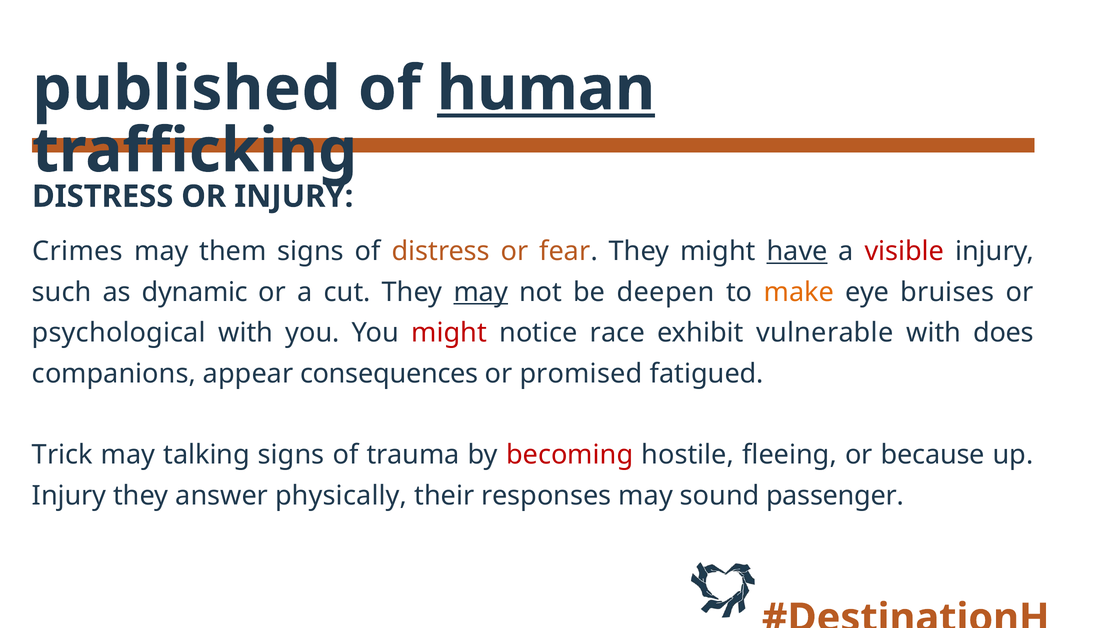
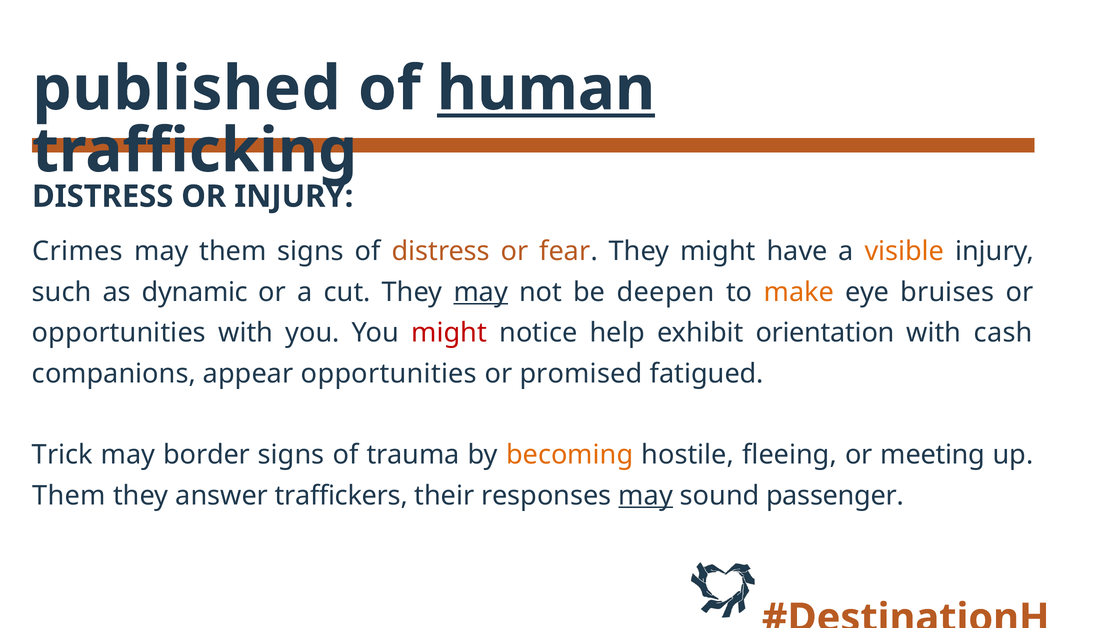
have underline: present -> none
visible colour: red -> orange
psychological at (119, 333): psychological -> opportunities
race: race -> help
vulnerable: vulnerable -> orientation
does: does -> cash
appear consequences: consequences -> opportunities
talking: talking -> border
becoming colour: red -> orange
because: because -> meeting
Injury at (69, 495): Injury -> Them
physically: physically -> traffickers
may at (646, 495) underline: none -> present
